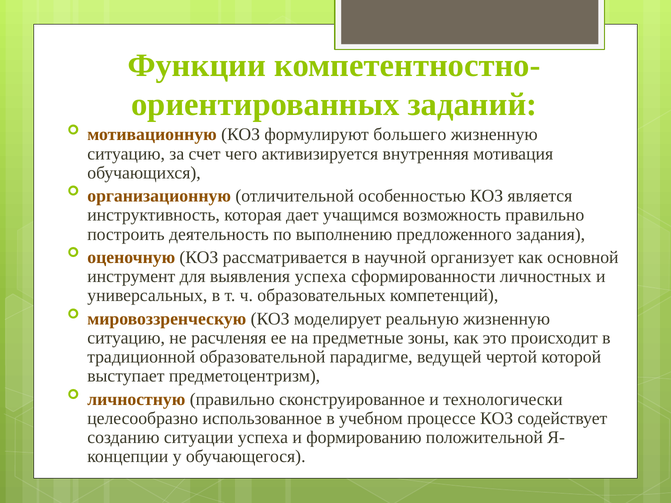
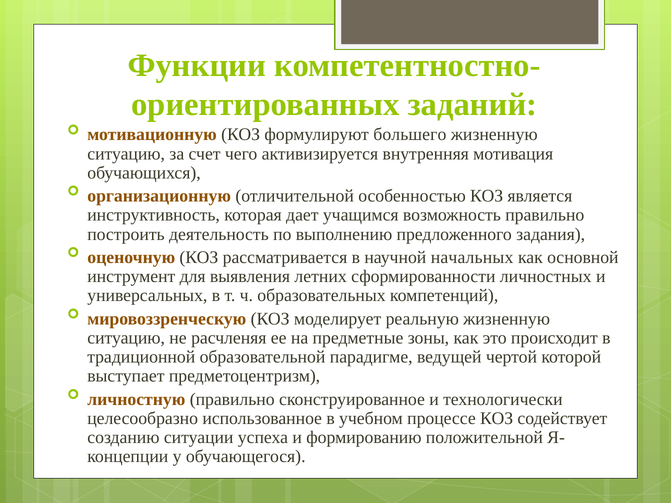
организует: организует -> начальных
выявления успеха: успеха -> летних
